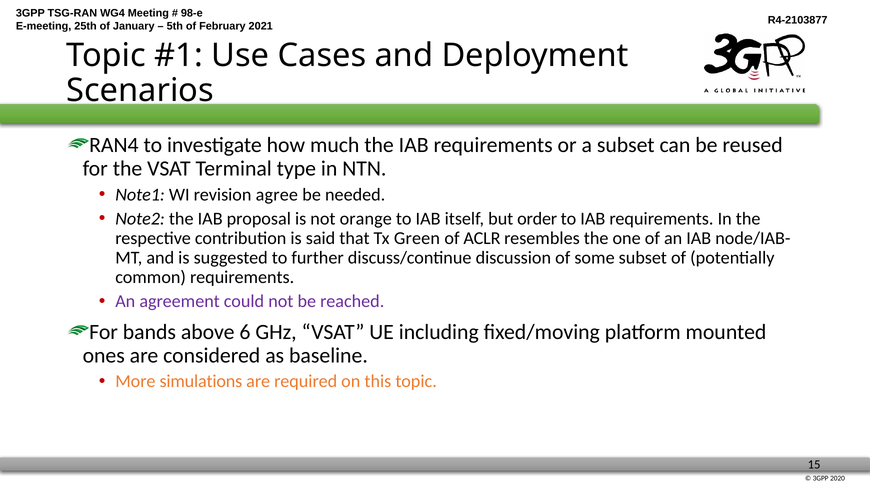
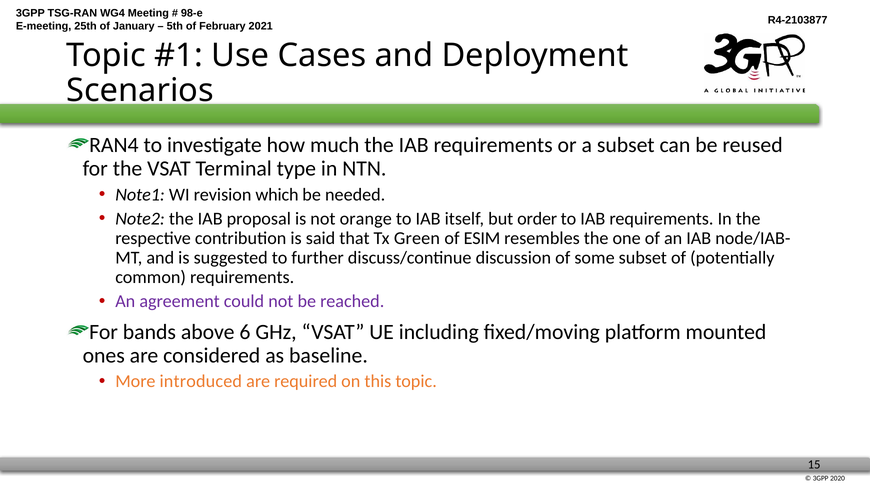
agree: agree -> which
ACLR: ACLR -> ESIM
simulations: simulations -> introduced
